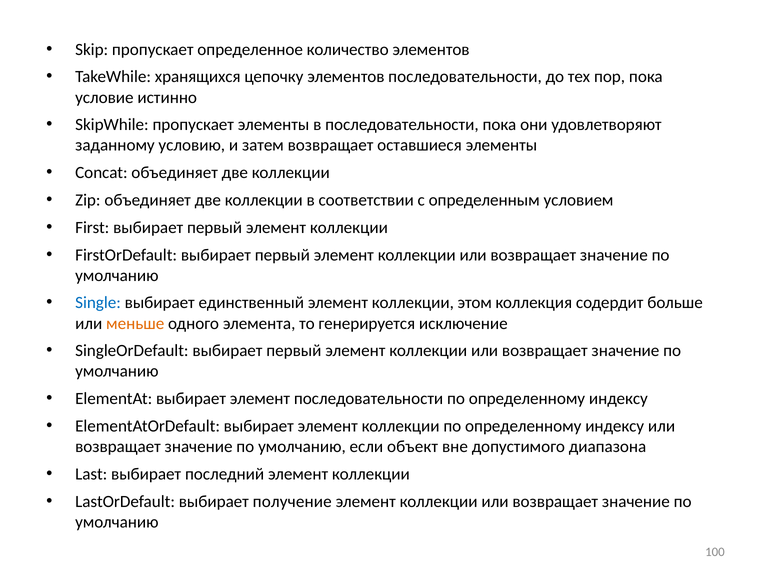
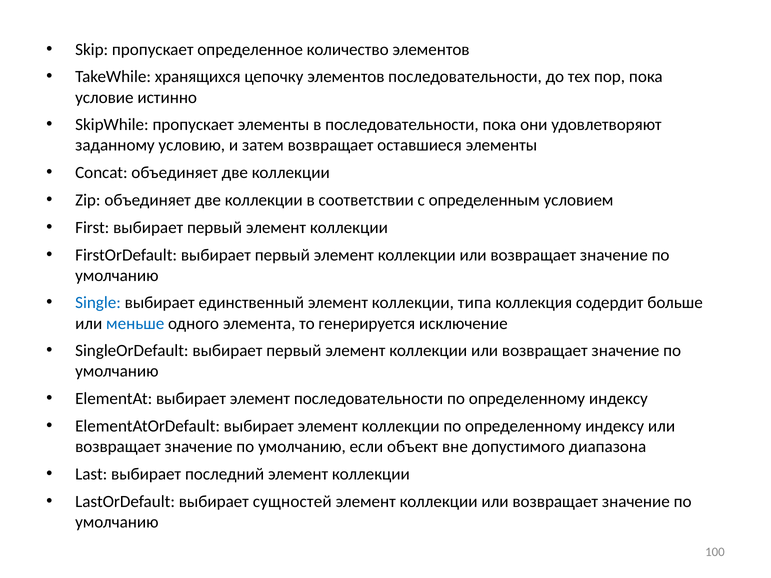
этом: этом -> типа
меньше colour: orange -> blue
получение: получение -> сущностей
